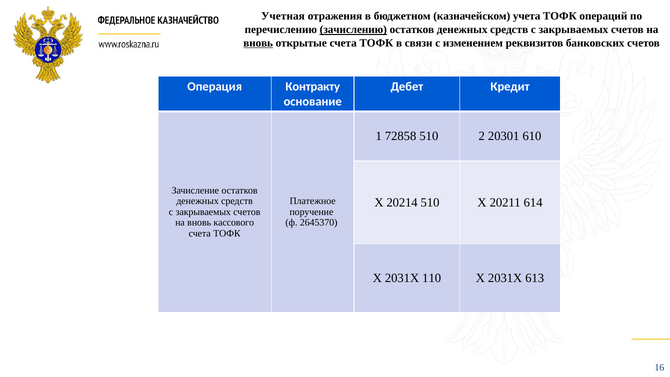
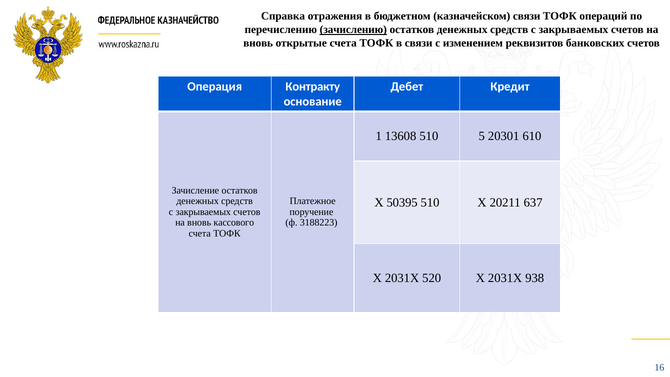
Учетная: Учетная -> Справка
казначейском учета: учета -> связи
вновь at (258, 43) underline: present -> none
72858: 72858 -> 13608
2: 2 -> 5
20214: 20214 -> 50395
614: 614 -> 637
2645370: 2645370 -> 3188223
110: 110 -> 520
613: 613 -> 938
